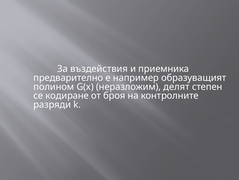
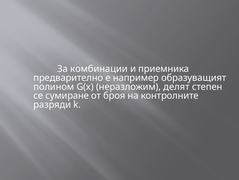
въздействия: въздействия -> комбинации
кодиране: кодиране -> сумиране
